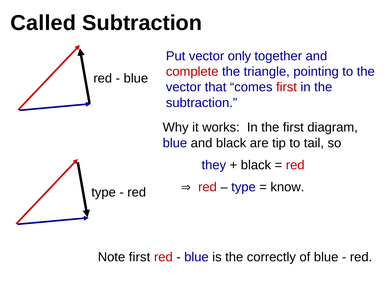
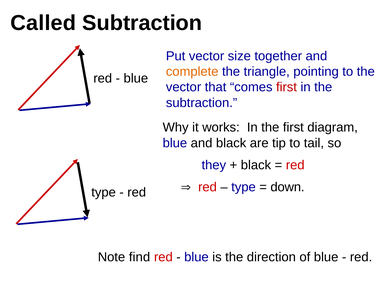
only: only -> size
complete colour: red -> orange
know: know -> down
Note first: first -> find
correctly: correctly -> direction
